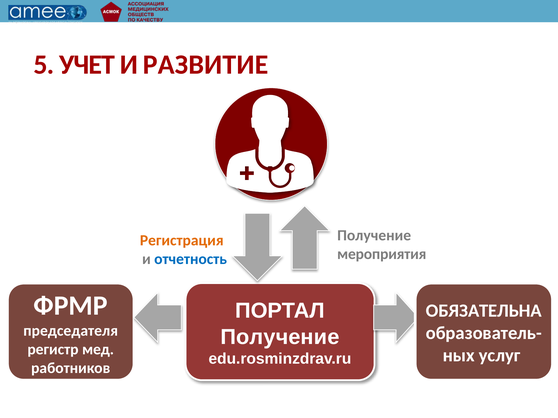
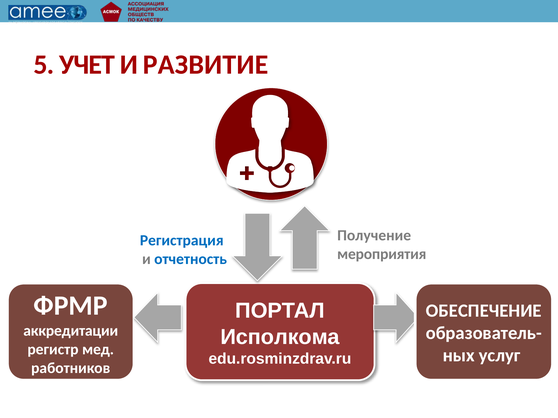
Регистрация colour: orange -> blue
ОБЯЗАТЕЛЬНА: ОБЯЗАТЕЛЬНА -> ОБЕСПЕЧЕНИЕ
председателя: председателя -> аккредитации
Получение at (280, 337): Получение -> Исполкома
